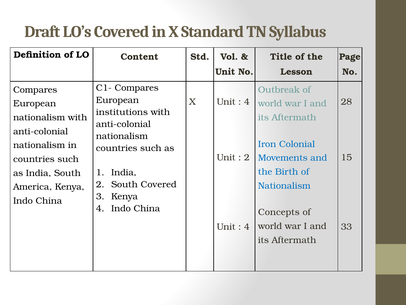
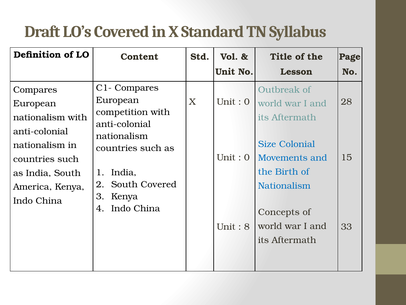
4 at (247, 102): 4 -> 0
institutions: institutions -> competition
Iron: Iron -> Size
2 at (247, 157): 2 -> 0
4 at (247, 226): 4 -> 8
